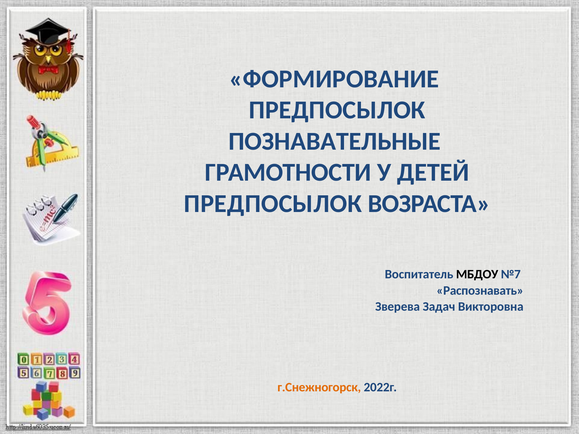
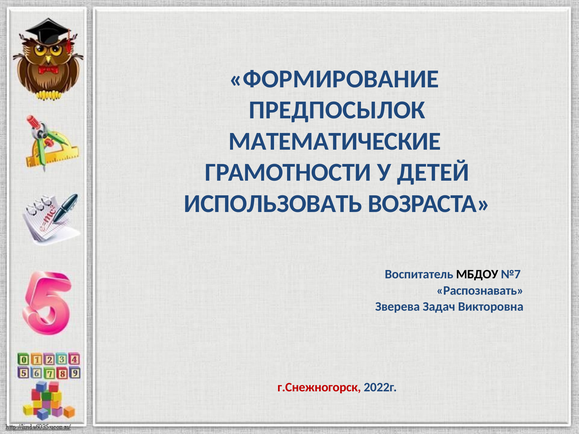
ПОЗНАВАТЕЛЬНЫЕ: ПОЗНАВАТЕЛЬНЫЕ -> МАТЕМАТИЧЕСКИЕ
ПРЕДПОСЫЛОК at (273, 204): ПРЕДПОСЫЛОК -> ИСПОЛЬЗОВАТЬ
г.Снежногорск colour: orange -> red
